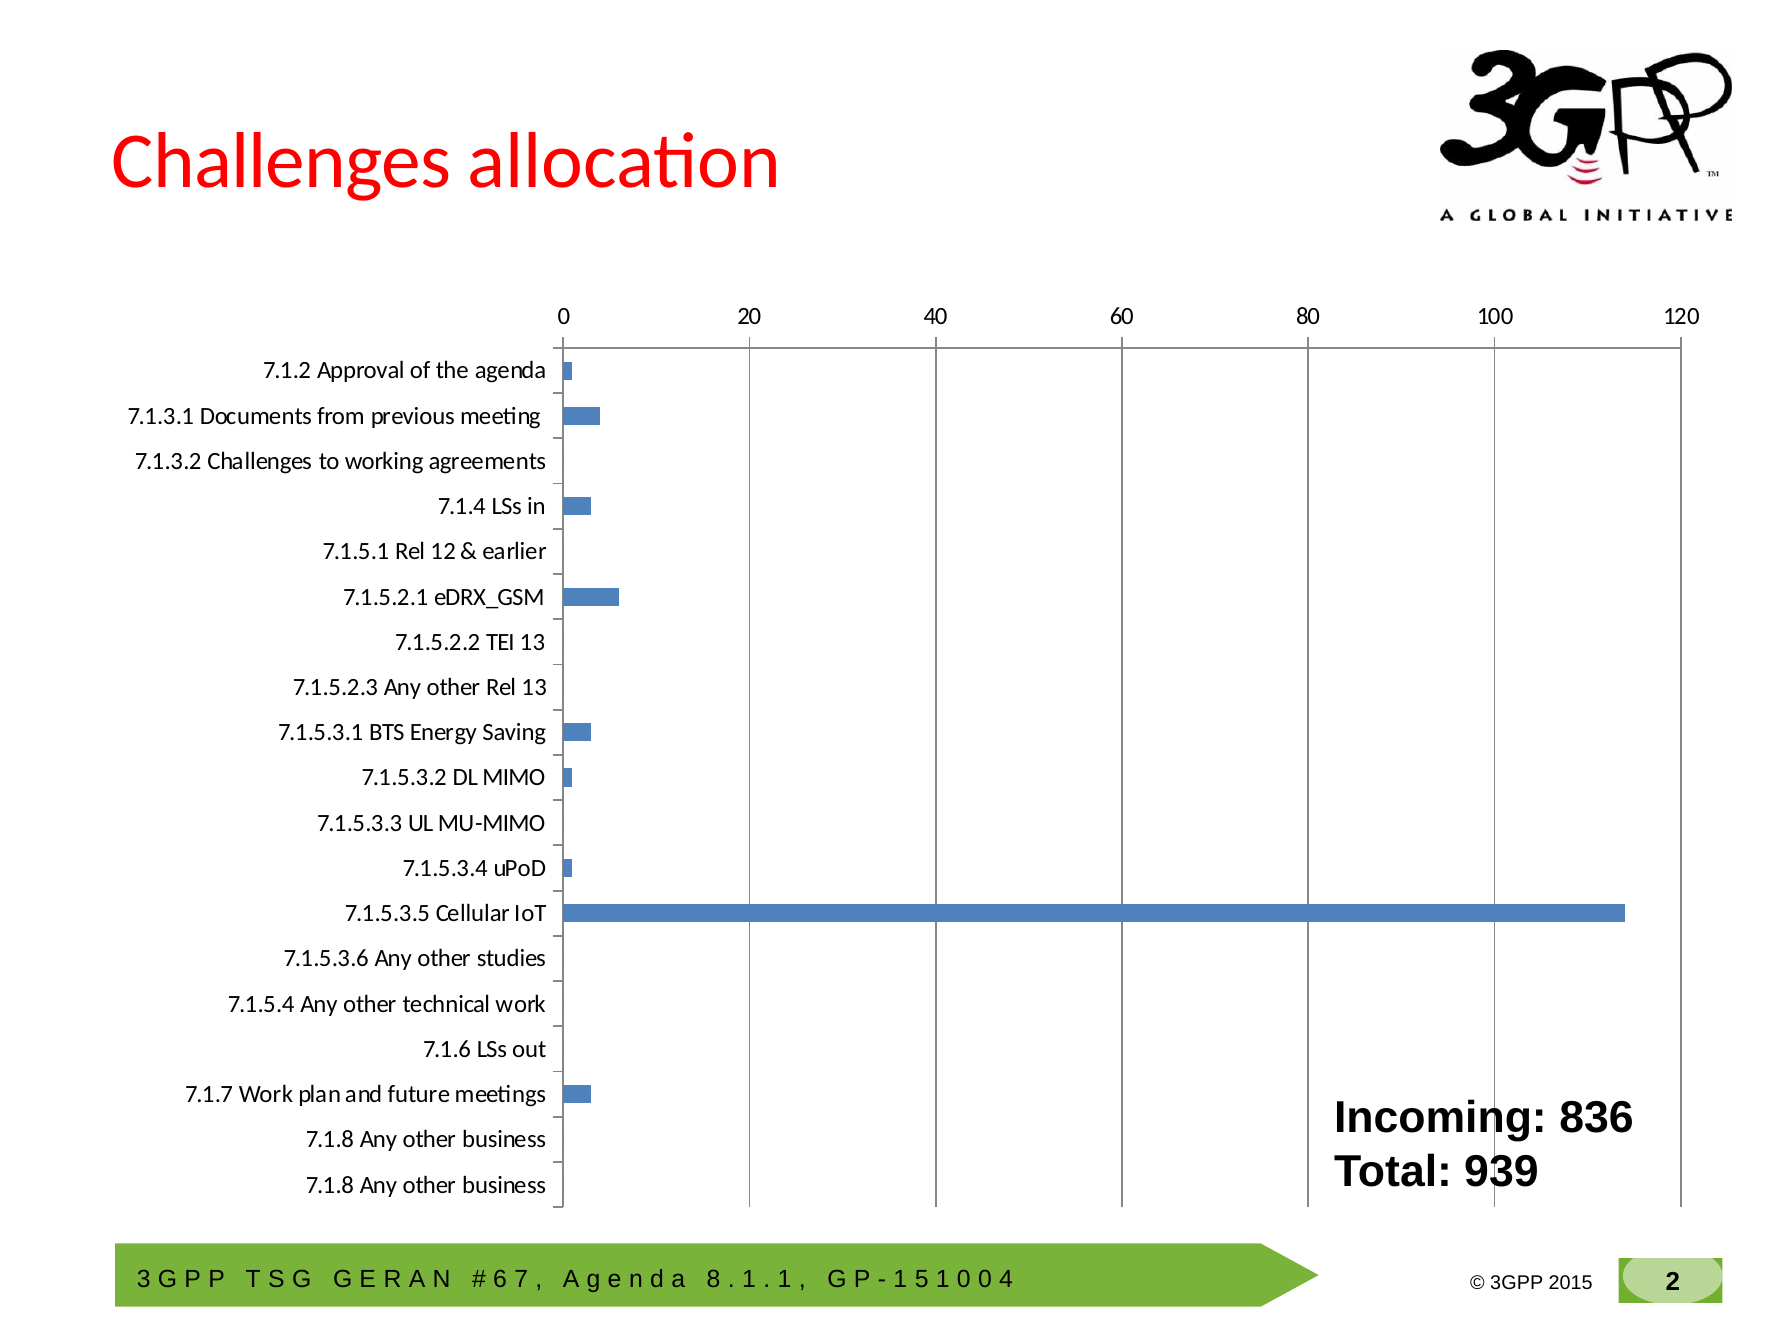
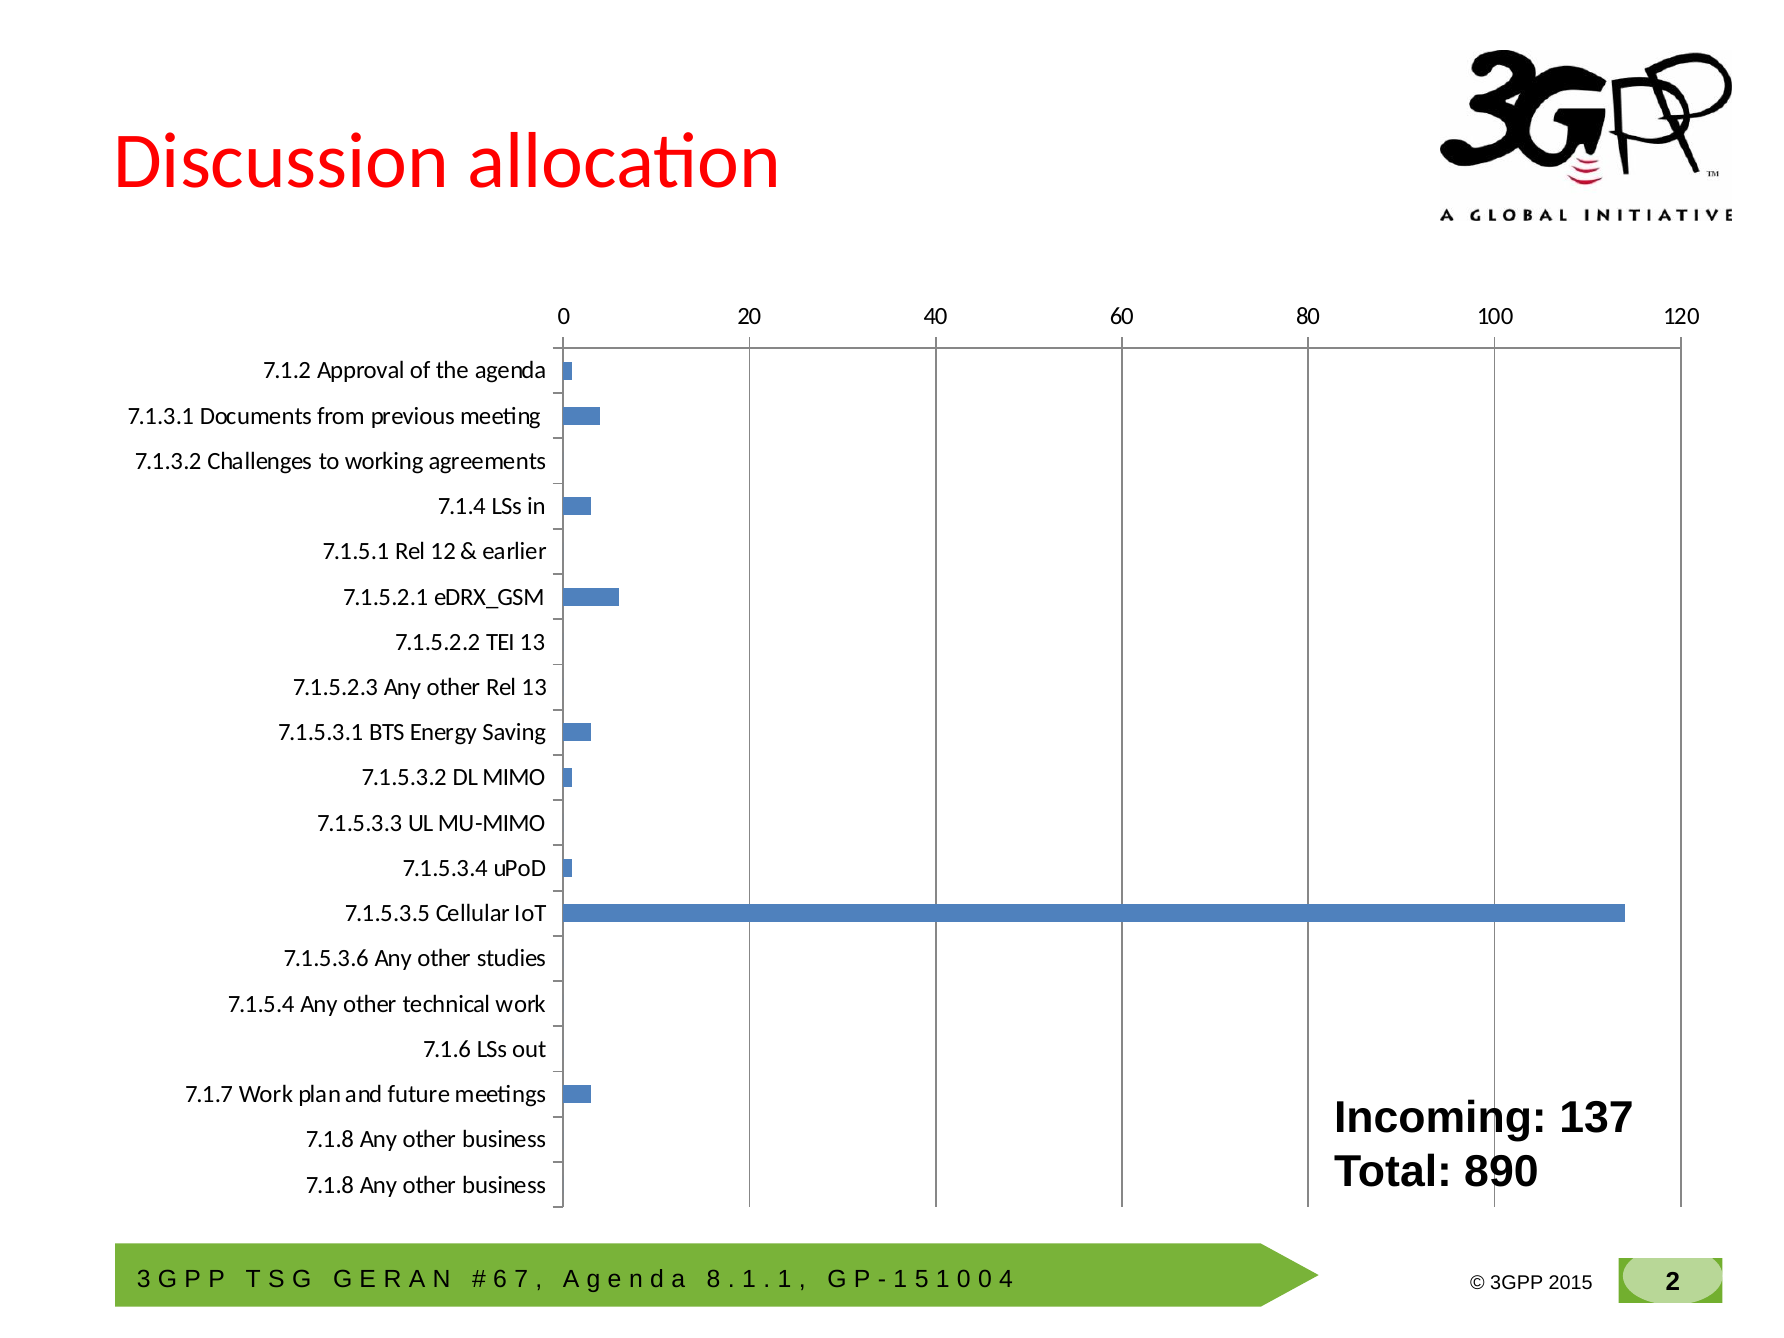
Challenges at (282, 162): Challenges -> Discussion
836: 836 -> 137
939: 939 -> 890
